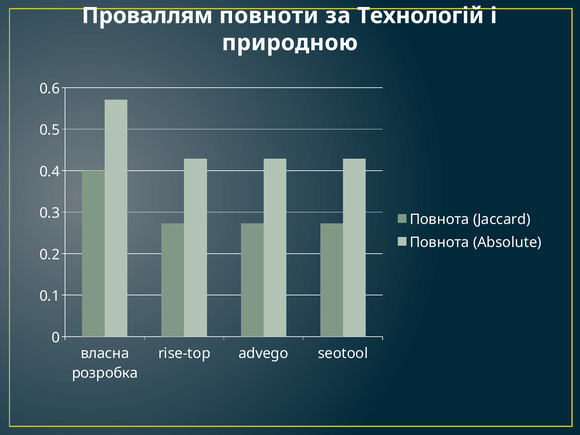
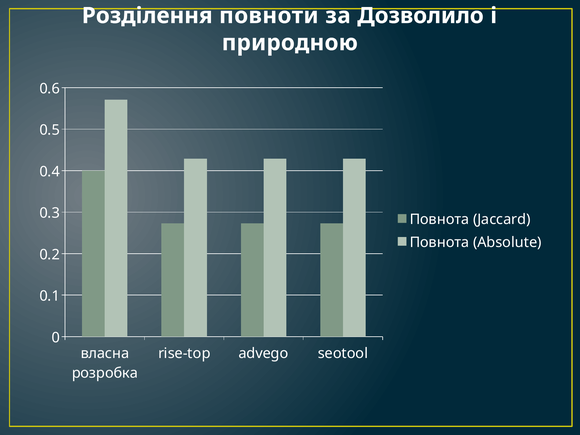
Проваллям: Проваллям -> Розділення
Технологій: Технологій -> Дозволило
